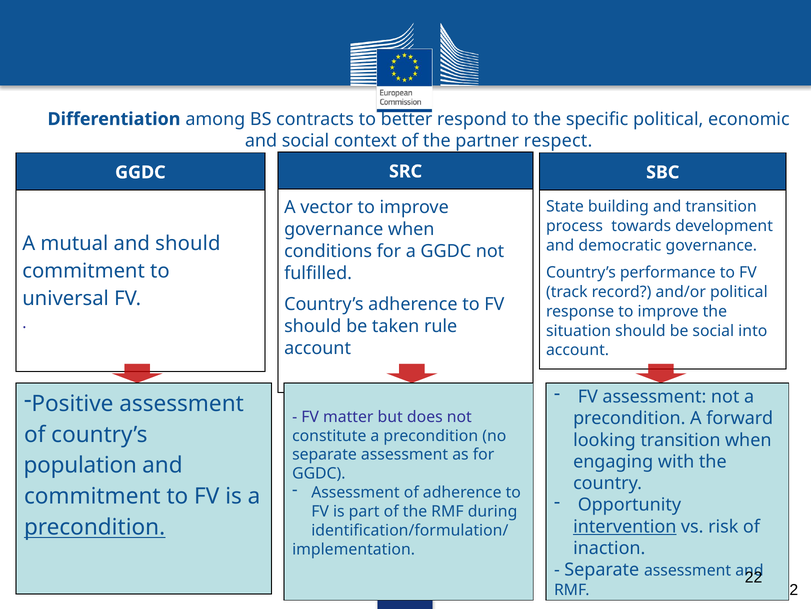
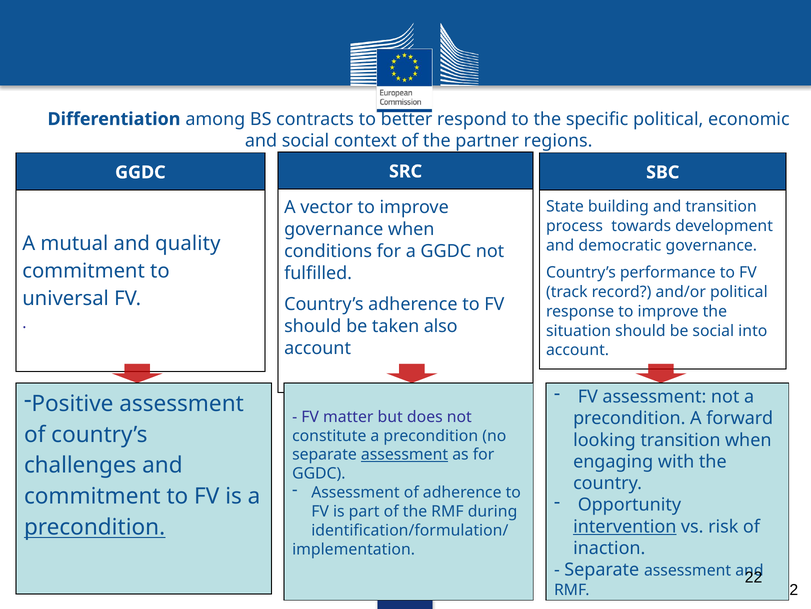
respect: respect -> regions
and should: should -> quality
rule: rule -> also
assessment at (405, 454) underline: none -> present
population: population -> challenges
